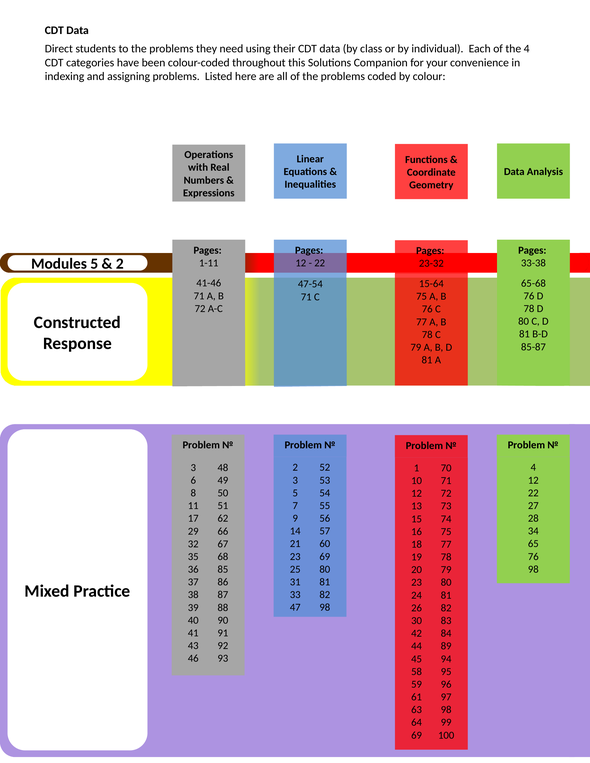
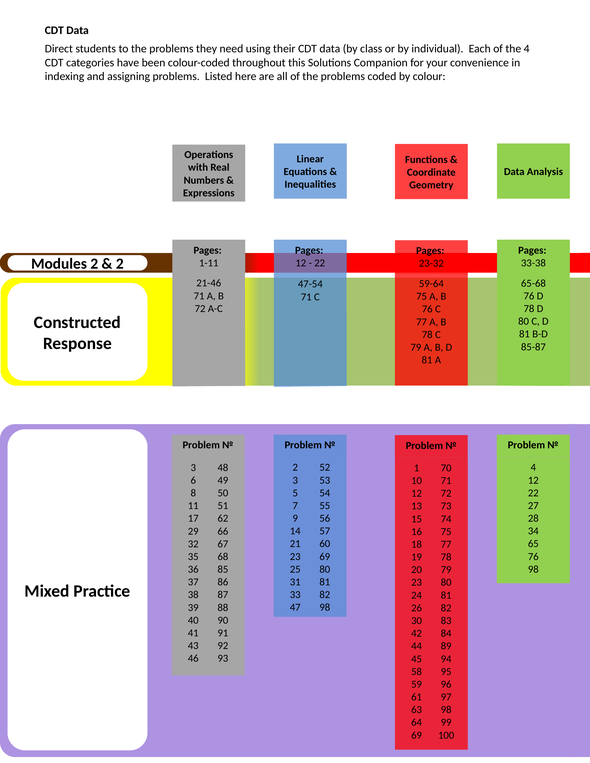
Modules 5: 5 -> 2
41-46: 41-46 -> 21-46
15-64: 15-64 -> 59-64
